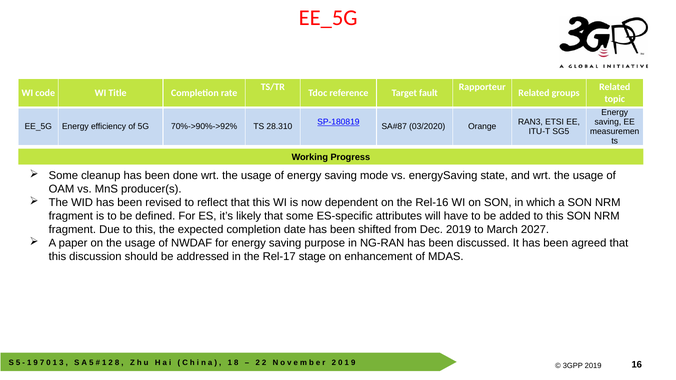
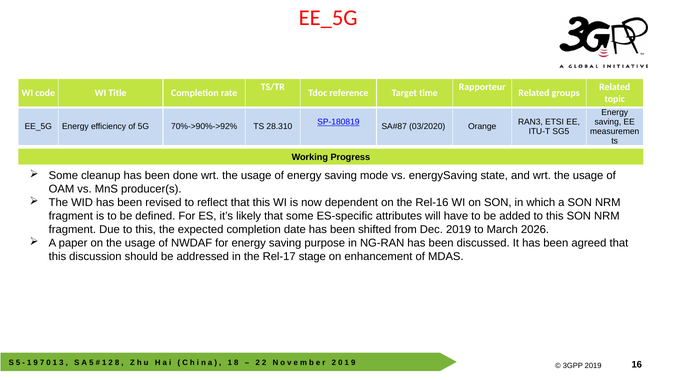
fault: fault -> time
2027: 2027 -> 2026
